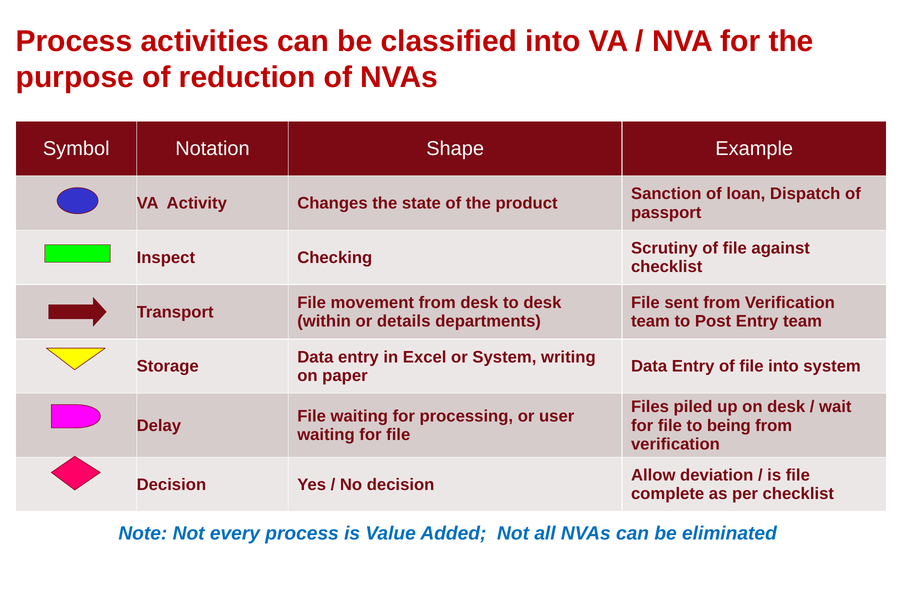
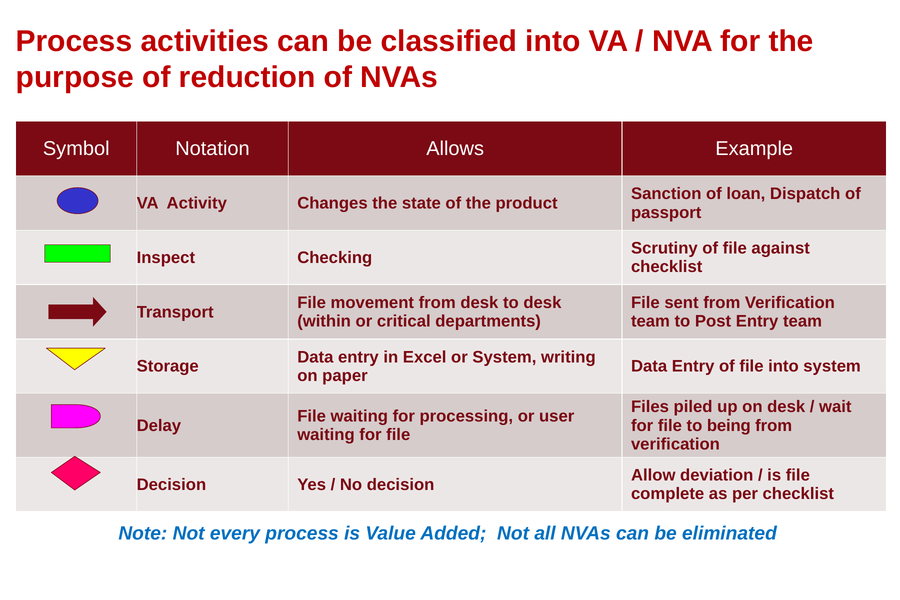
Shape: Shape -> Allows
details: details -> critical
